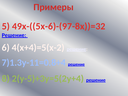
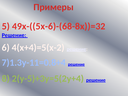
49х-((5х-6)-(97-8х))=32: 49х-((5х-6)-(97-8х))=32 -> 49х-((5х-6)-(68-8х))=32
